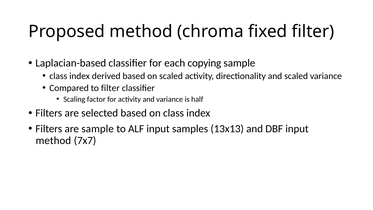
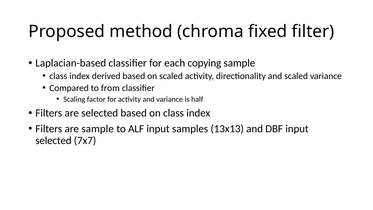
to filter: filter -> from
method at (53, 140): method -> selected
